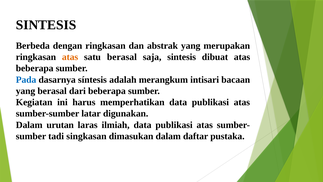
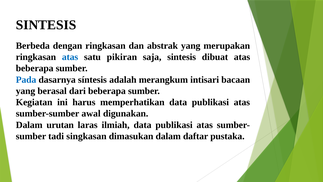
atas at (70, 57) colour: orange -> blue
satu berasal: berasal -> pikiran
latar: latar -> awal
